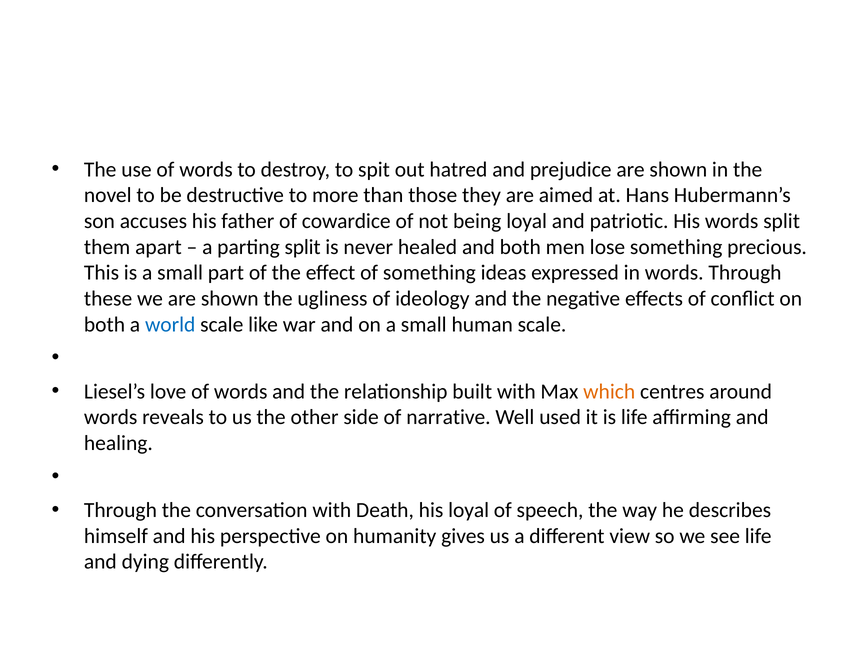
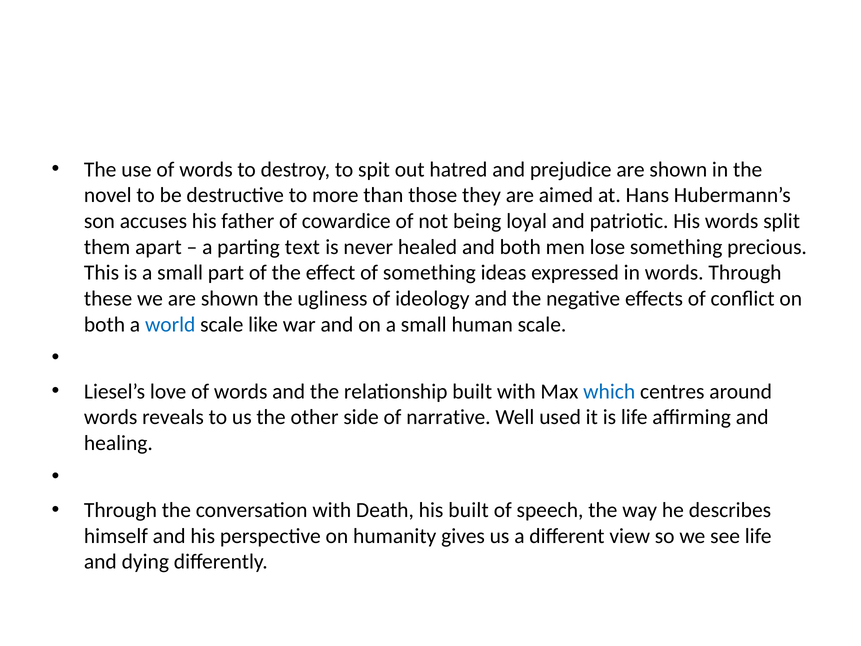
parting split: split -> text
which colour: orange -> blue
his loyal: loyal -> built
